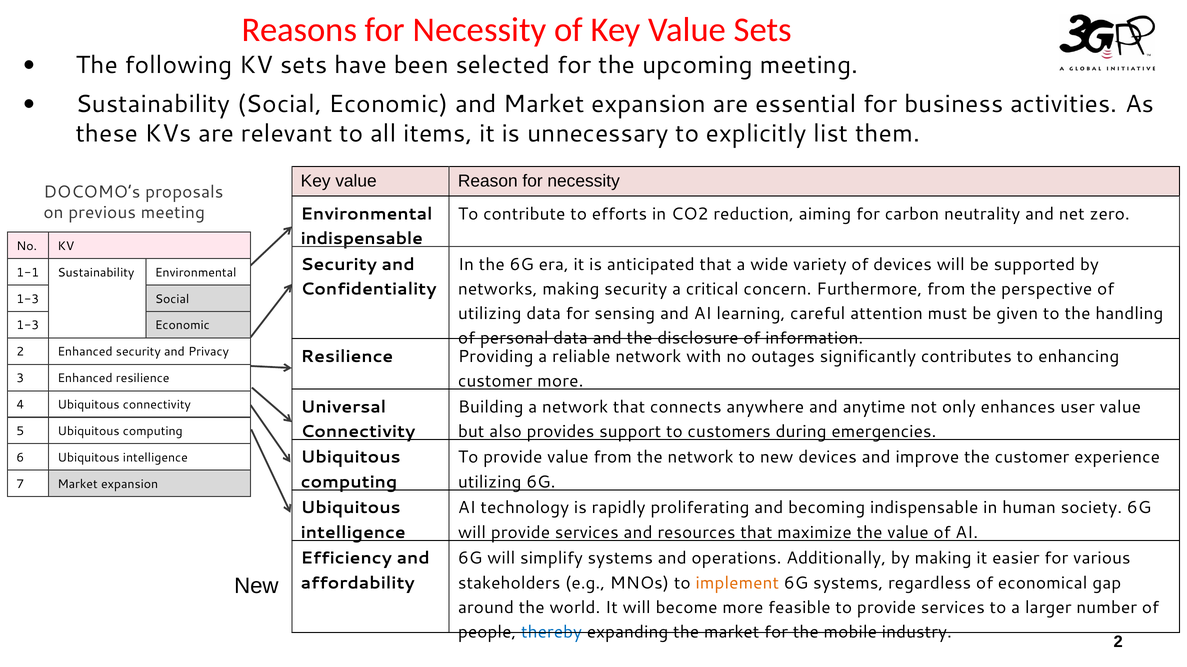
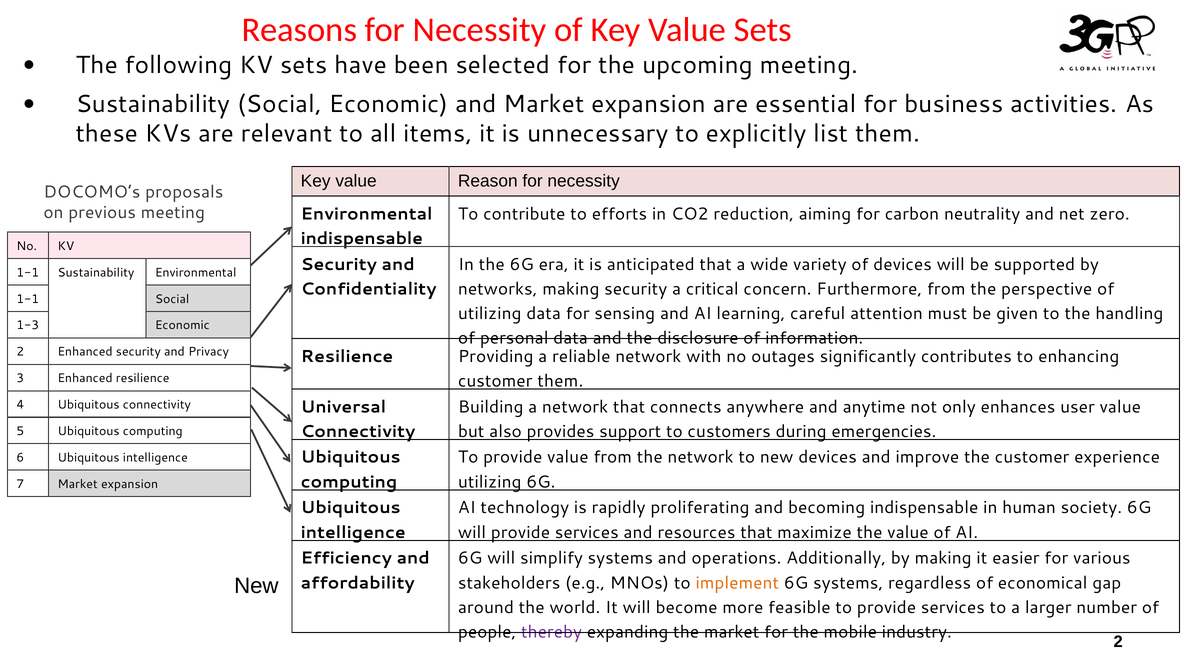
1-3 at (28, 299): 1-3 -> 1-1
customer more: more -> them
thereby colour: blue -> purple
